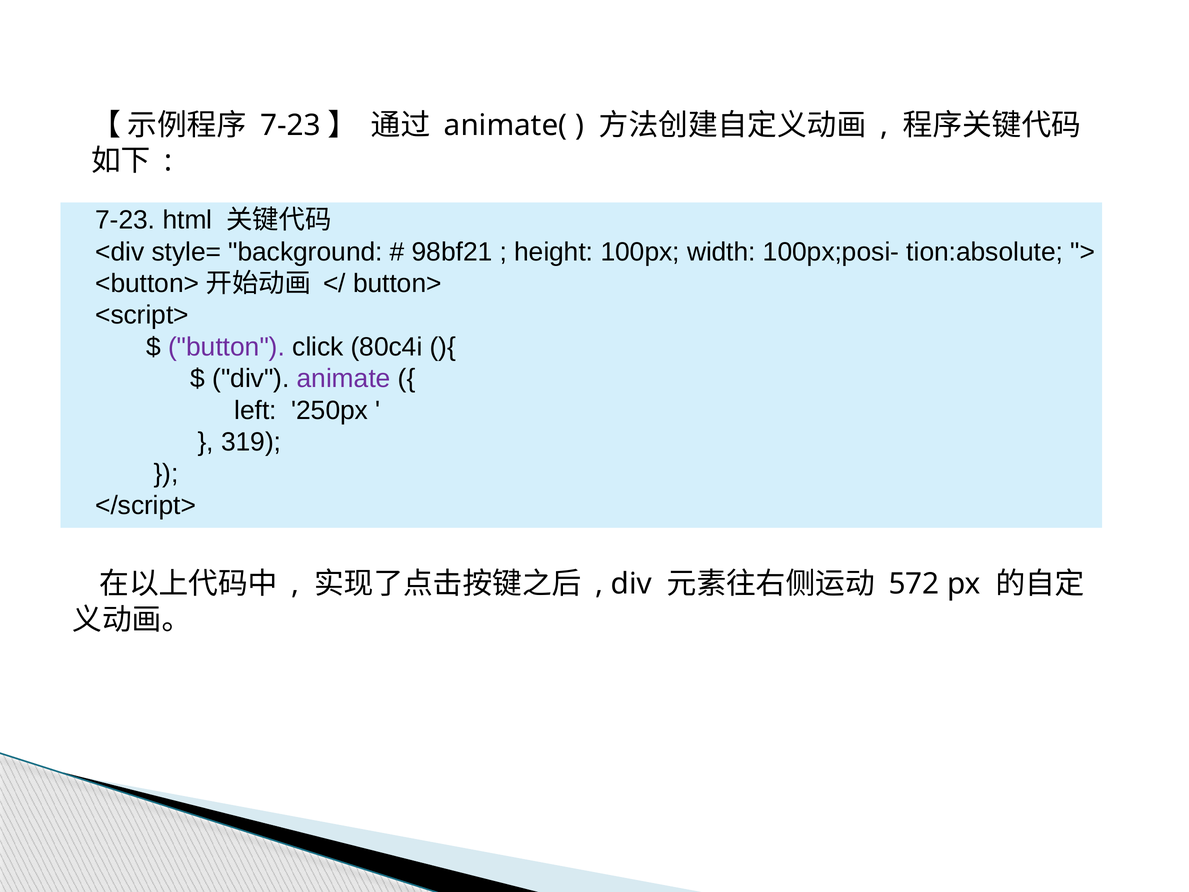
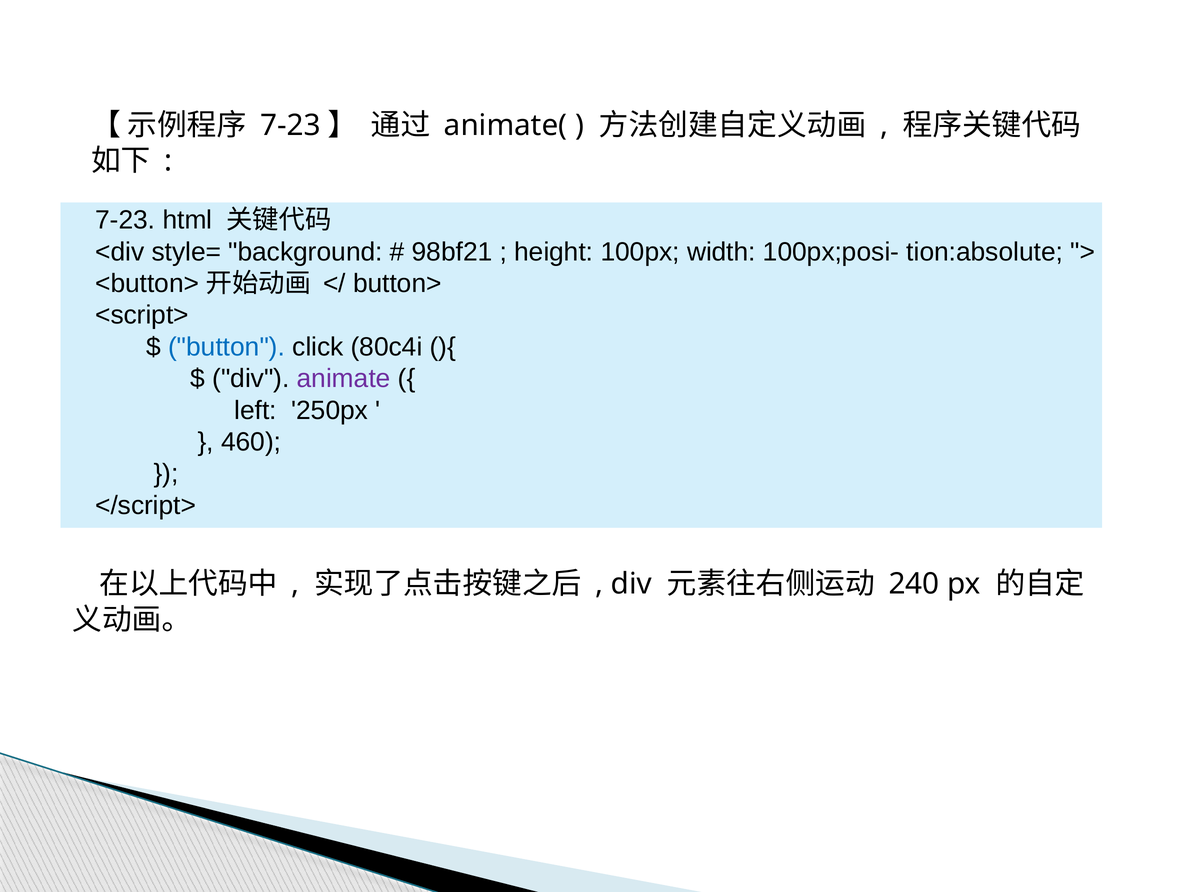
button colour: purple -> blue
319: 319 -> 460
572: 572 -> 240
